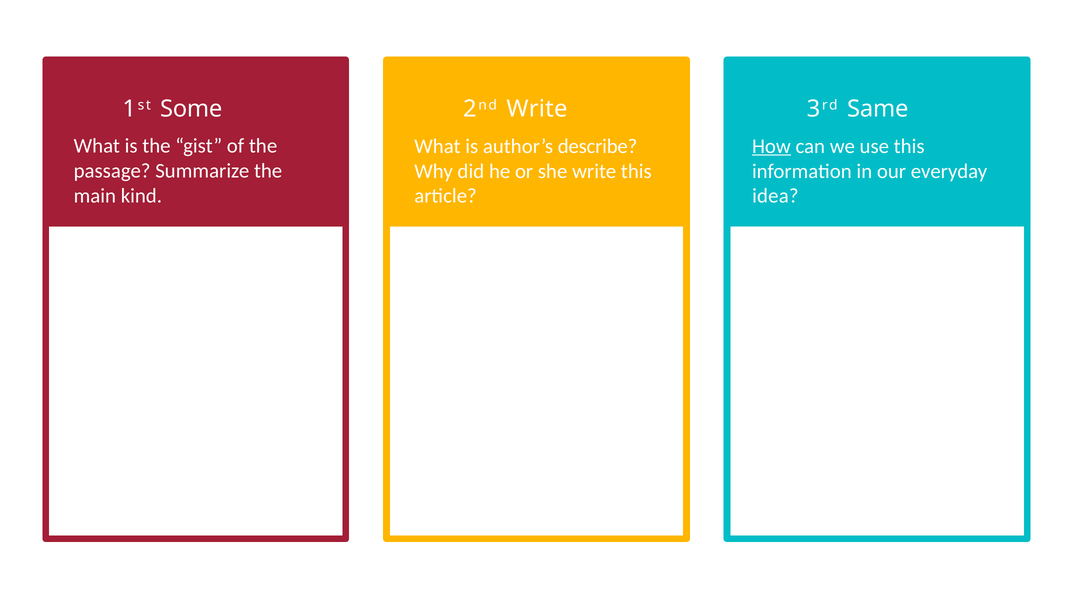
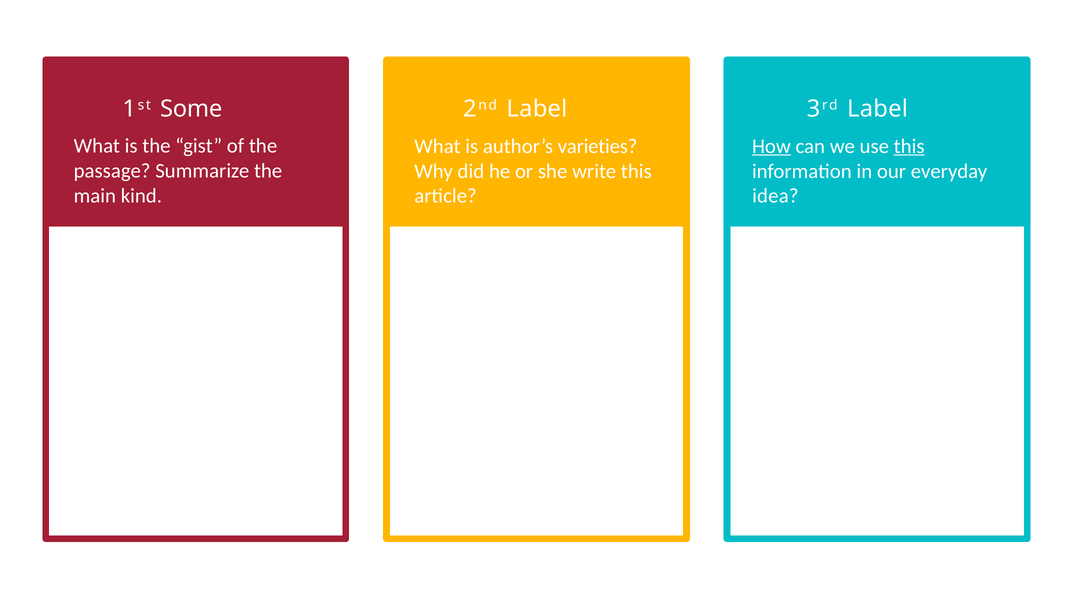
2nd Write: Write -> Label
3rd Same: Same -> Label
describe: describe -> varieties
this at (909, 146) underline: none -> present
